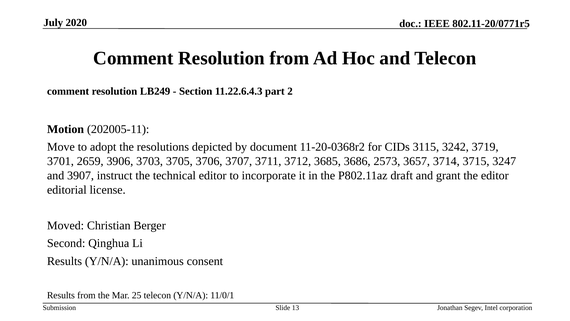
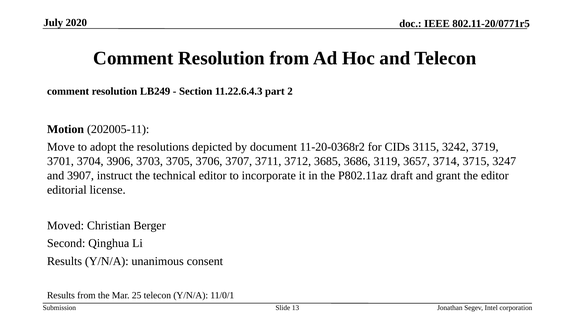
2659: 2659 -> 3704
2573: 2573 -> 3119
